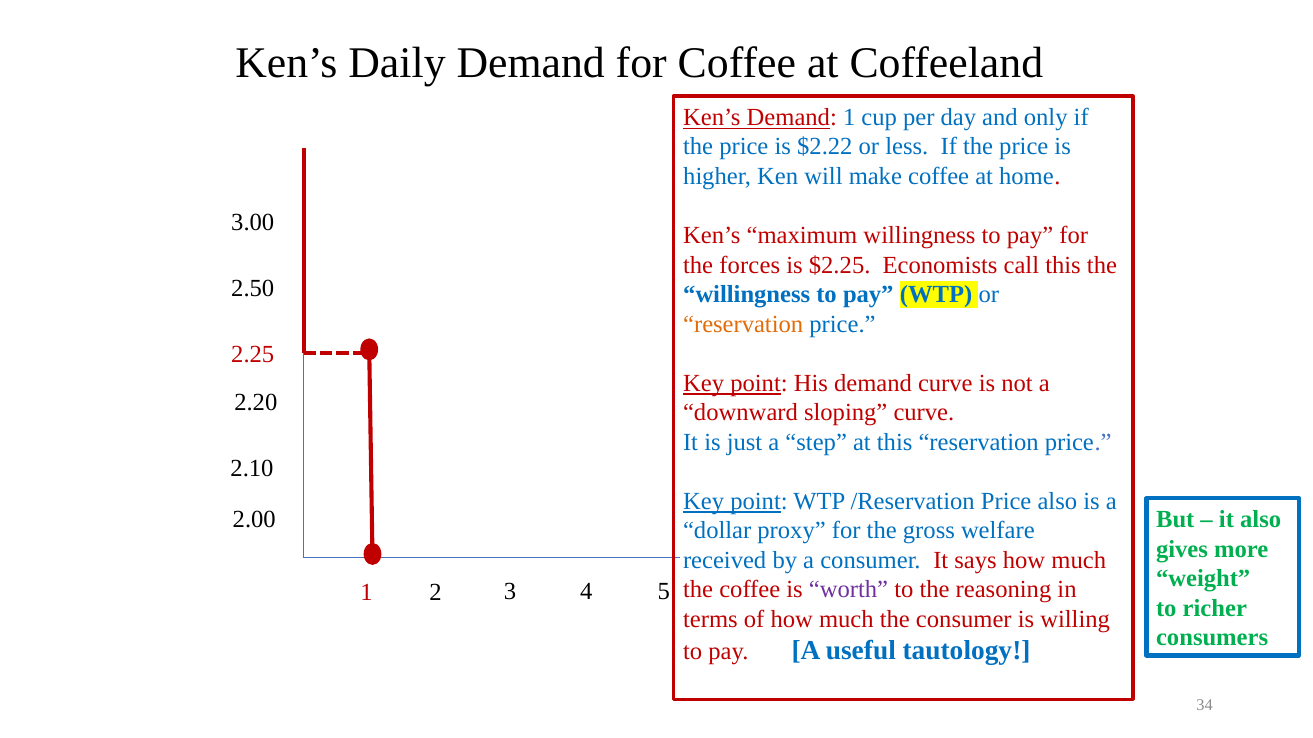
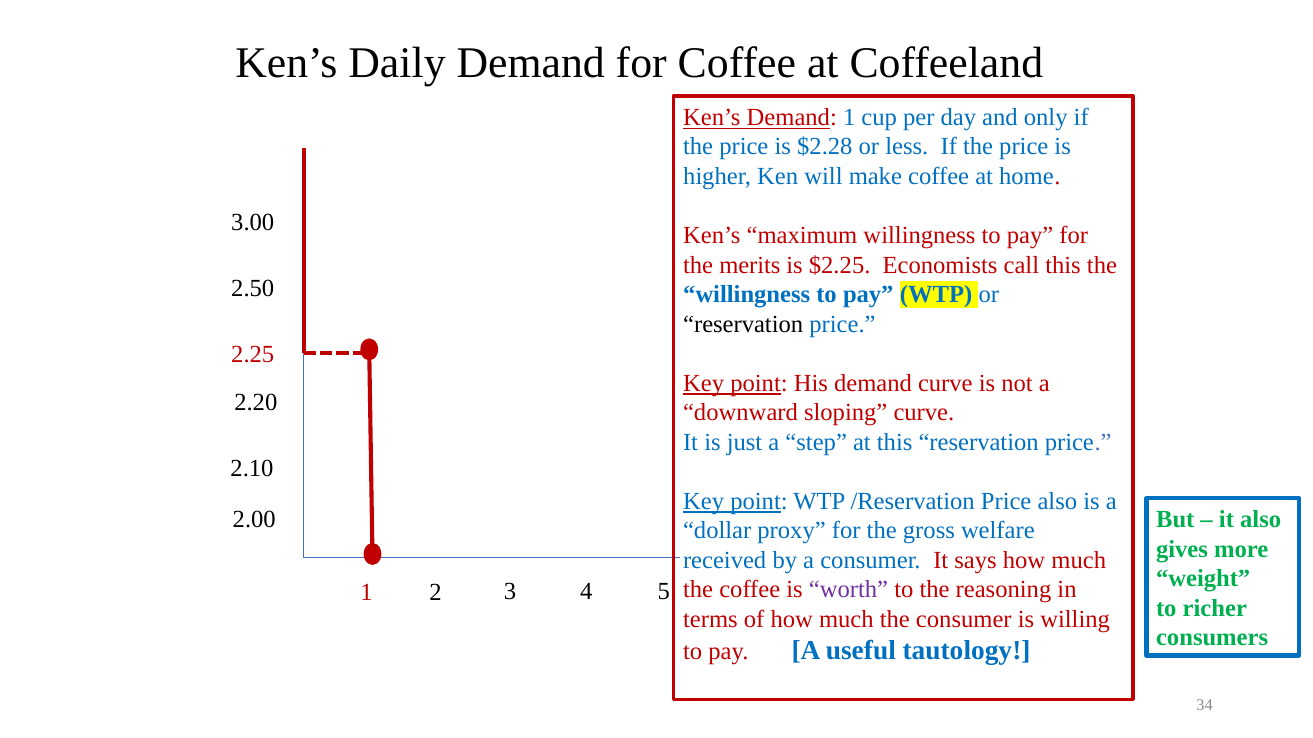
$2.22: $2.22 -> $2.28
forces: forces -> merits
reservation at (743, 324) colour: orange -> black
